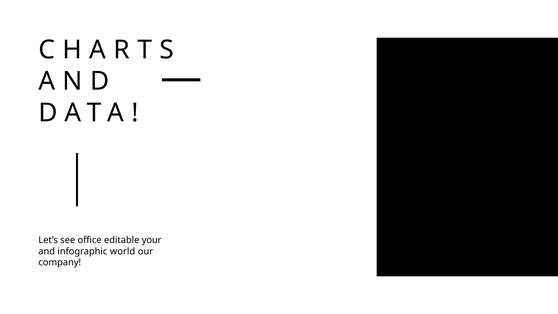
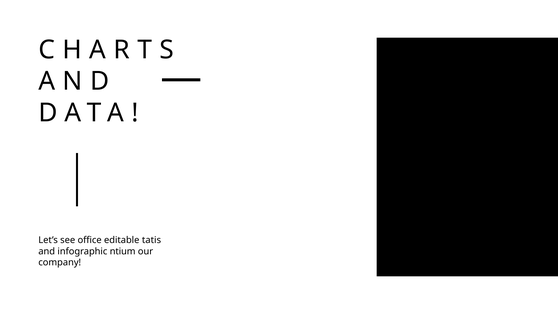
your: your -> tatis
world: world -> ntium
